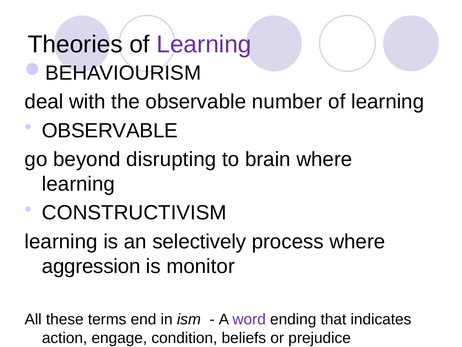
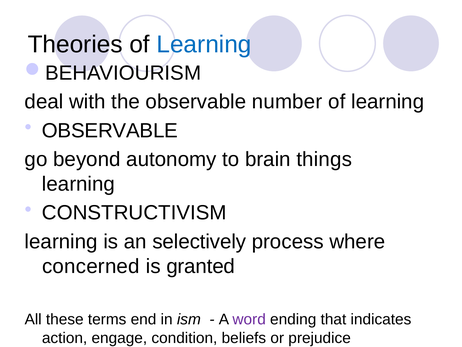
Learning at (204, 44) colour: purple -> blue
disrupting: disrupting -> autonomy
brain where: where -> things
aggression: aggression -> concerned
monitor: monitor -> granted
